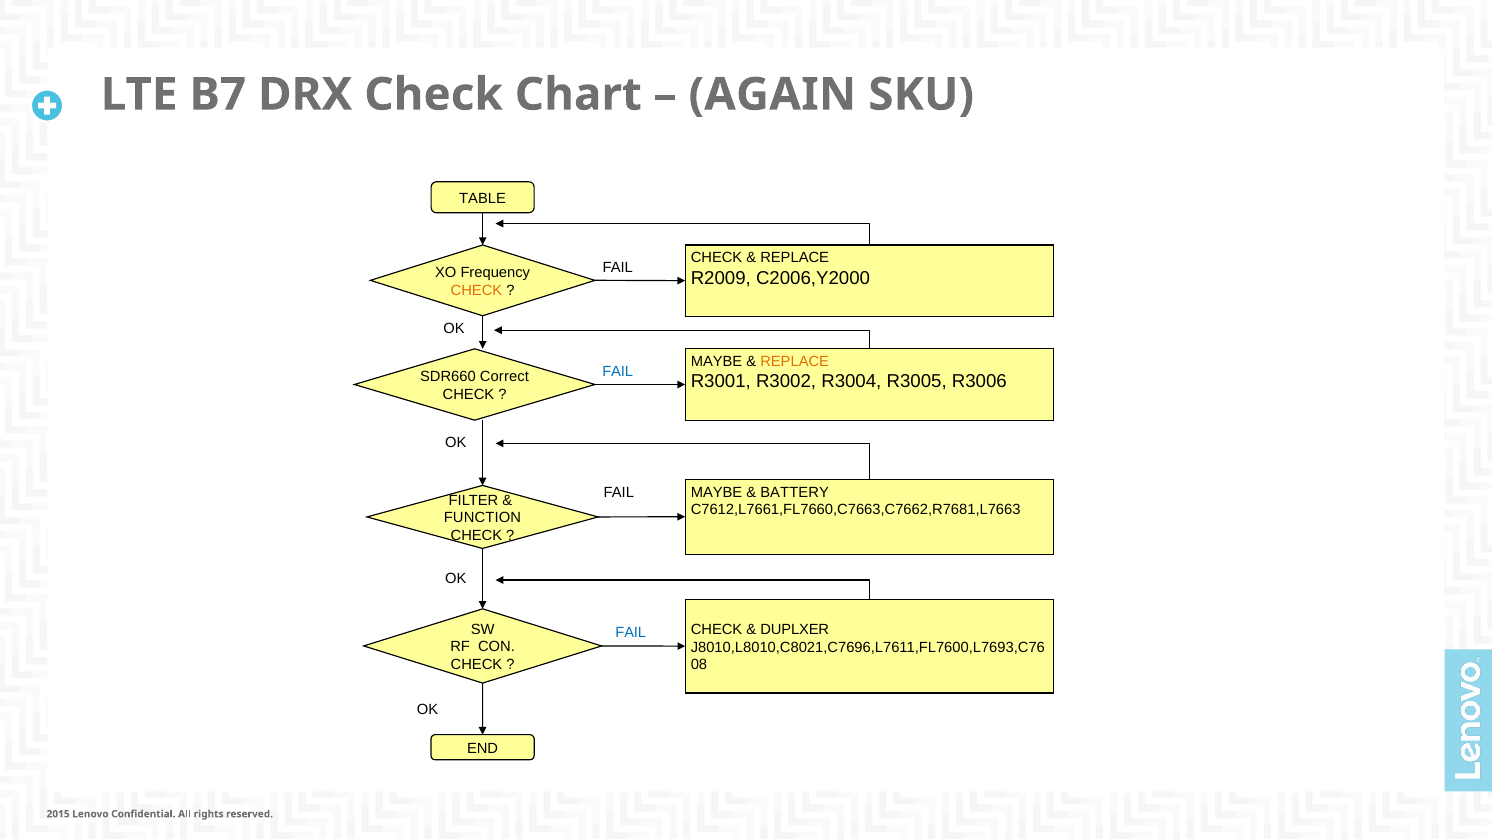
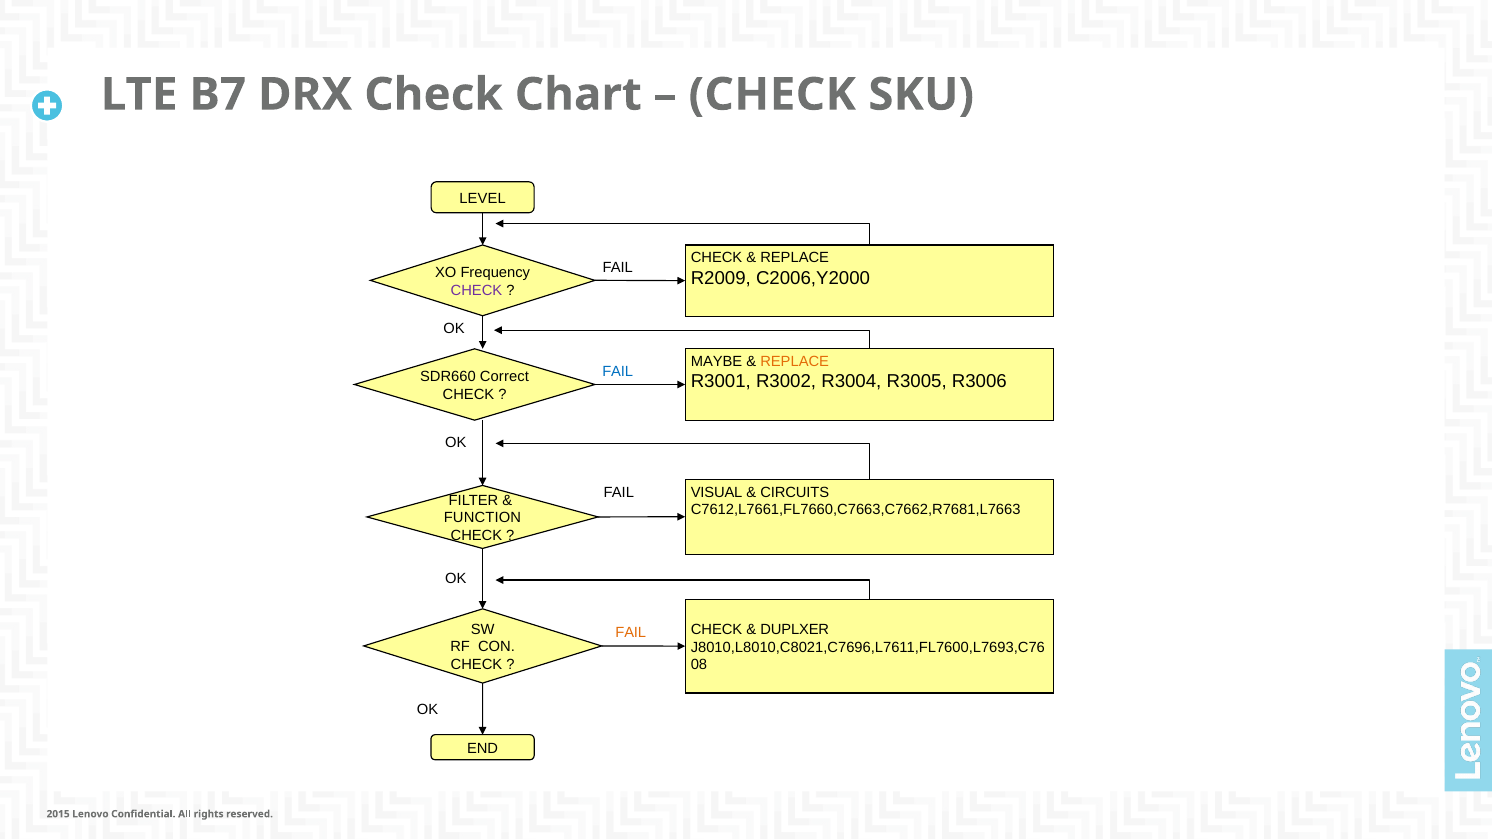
AGAIN at (772, 95): AGAIN -> CHECK
TABLE: TABLE -> LEVEL
CHECK at (476, 290) colour: orange -> purple
MAYBE at (717, 492): MAYBE -> VISUAL
BATTERY: BATTERY -> CIRCUITS
FAIL at (631, 633) colour: blue -> orange
